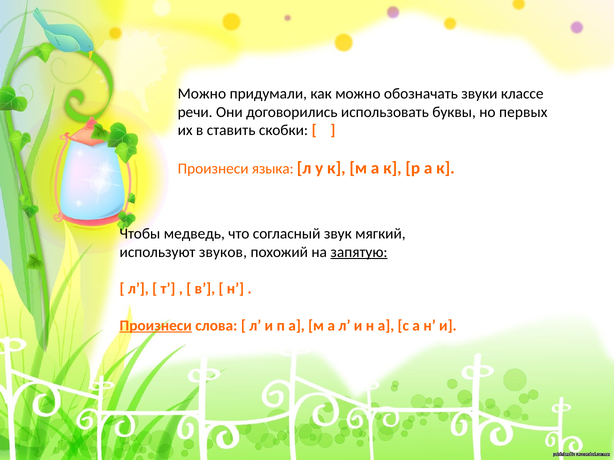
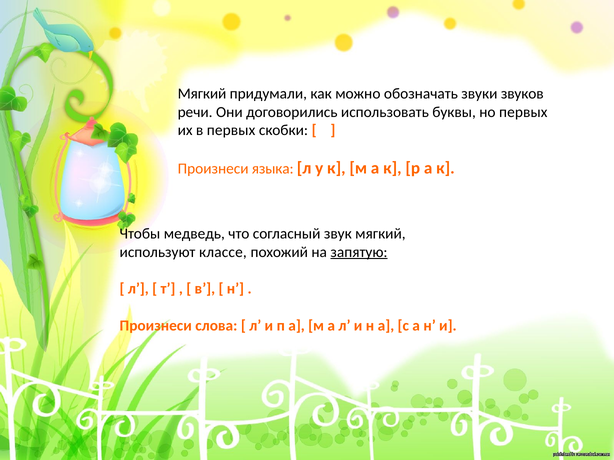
Можно at (202, 94): Можно -> Мягкий
классе: классе -> звуков
в ставить: ставить -> первых
звуков: звуков -> классе
Произнеси at (156, 326) underline: present -> none
